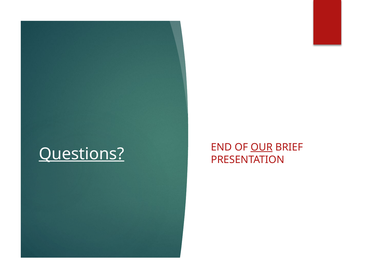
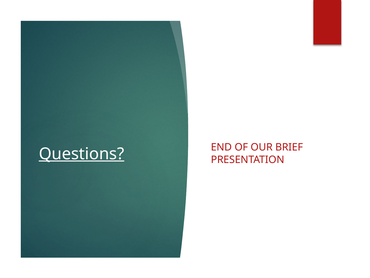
OUR underline: present -> none
